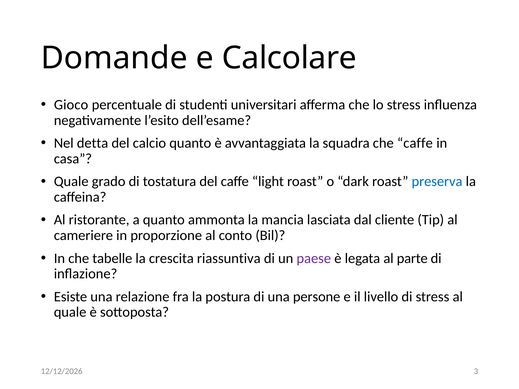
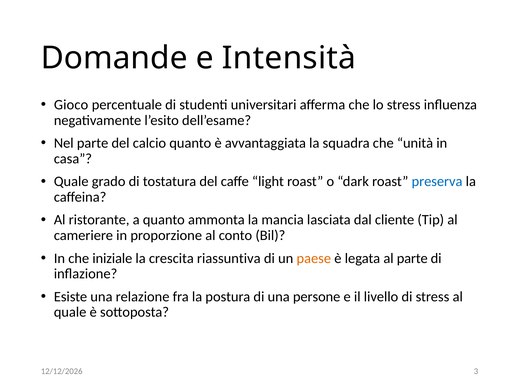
Calcolare: Calcolare -> Intensità
Nel detta: detta -> parte
che caffe: caffe -> unità
tabelle: tabelle -> iniziale
paese colour: purple -> orange
